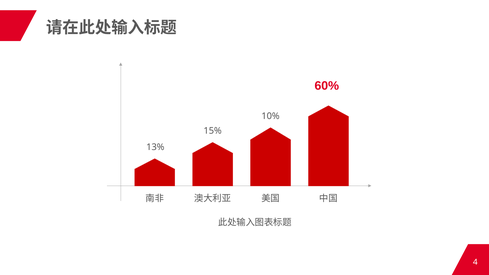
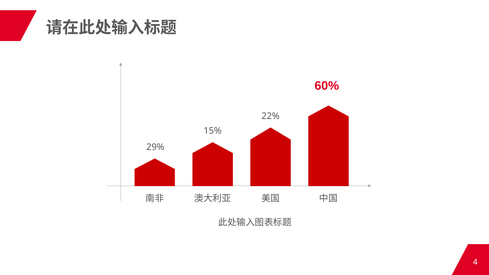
10%: 10% -> 22%
13%: 13% -> 29%
